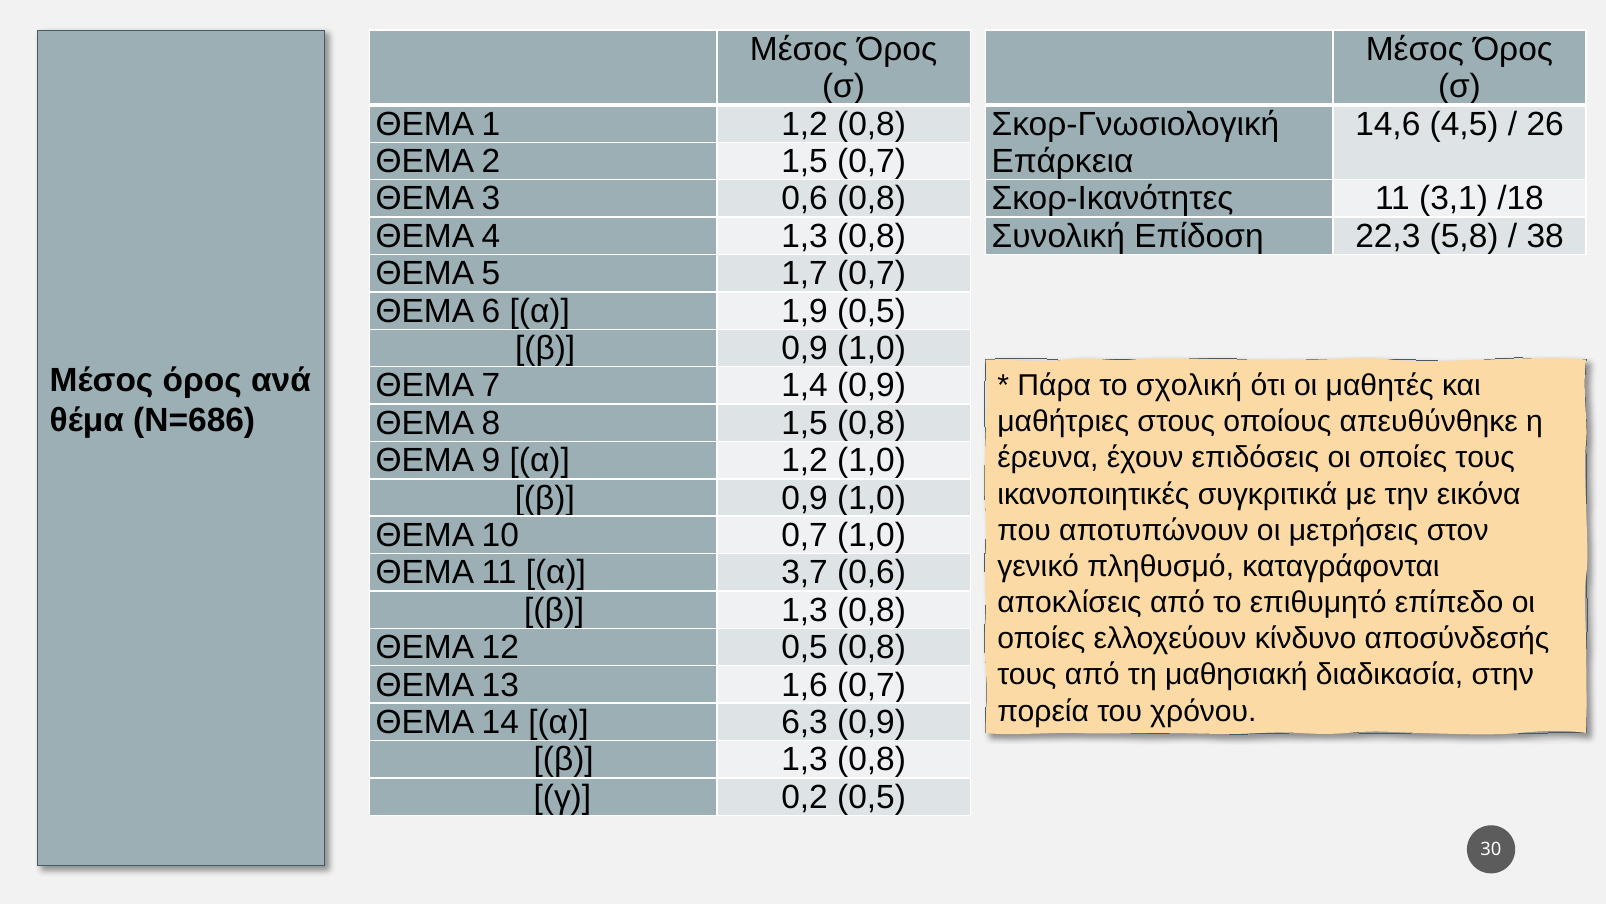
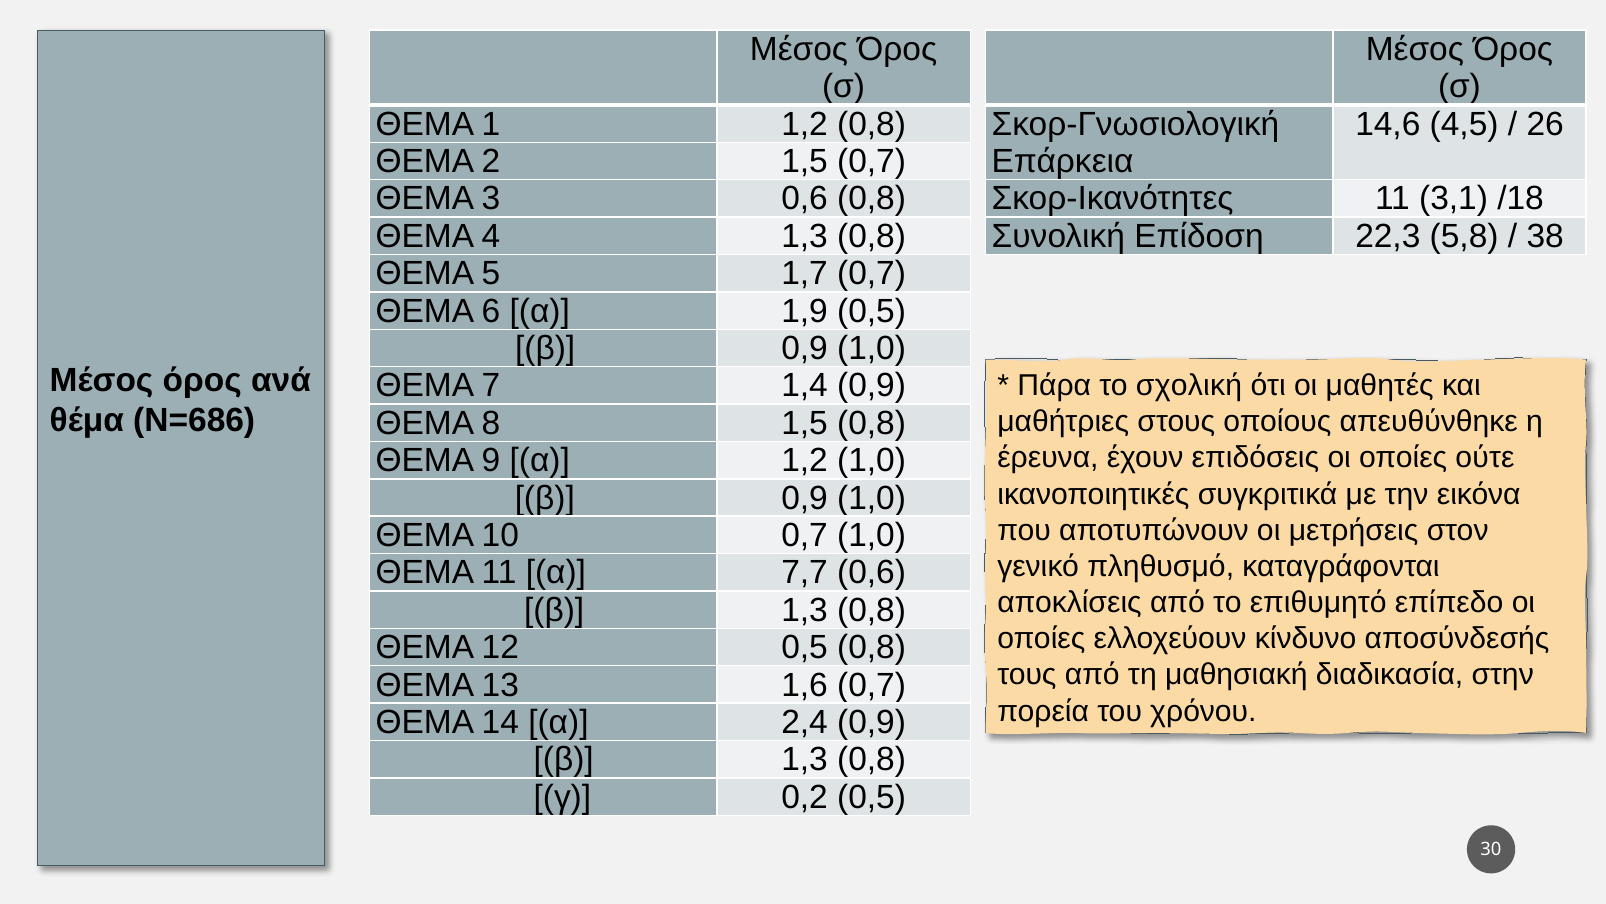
οποίες τους: τους -> ούτε
3,7: 3,7 -> 7,7
6,3: 6,3 -> 2,4
